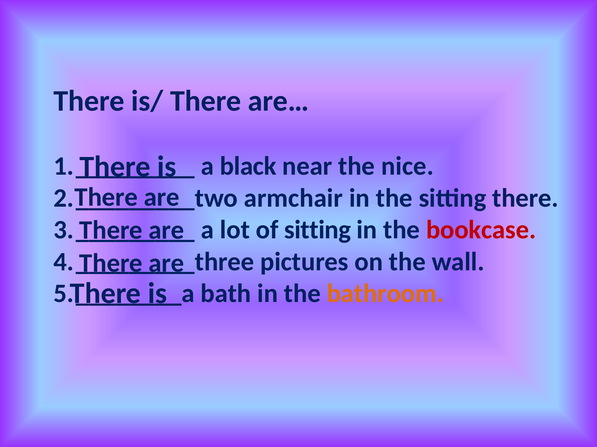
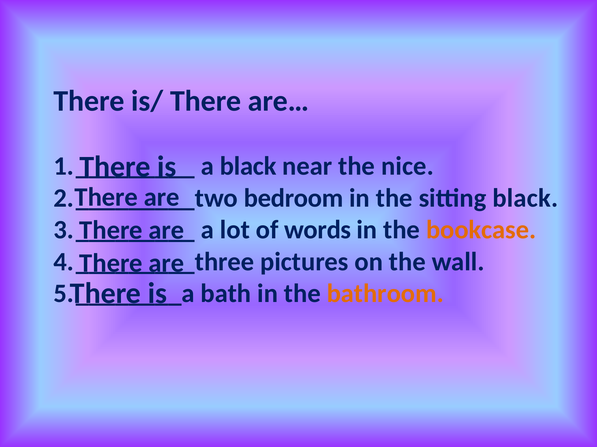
armchair: armchair -> bedroom
sitting there: there -> black
of sitting: sitting -> words
bookcase colour: red -> orange
